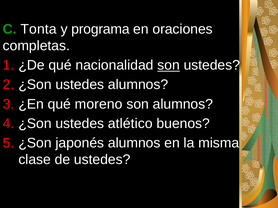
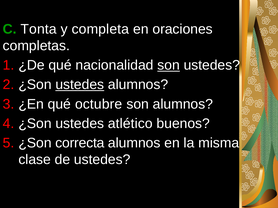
programa: programa -> completa
ustedes at (80, 85) underline: none -> present
moreno: moreno -> octubre
japonés: japonés -> correcta
